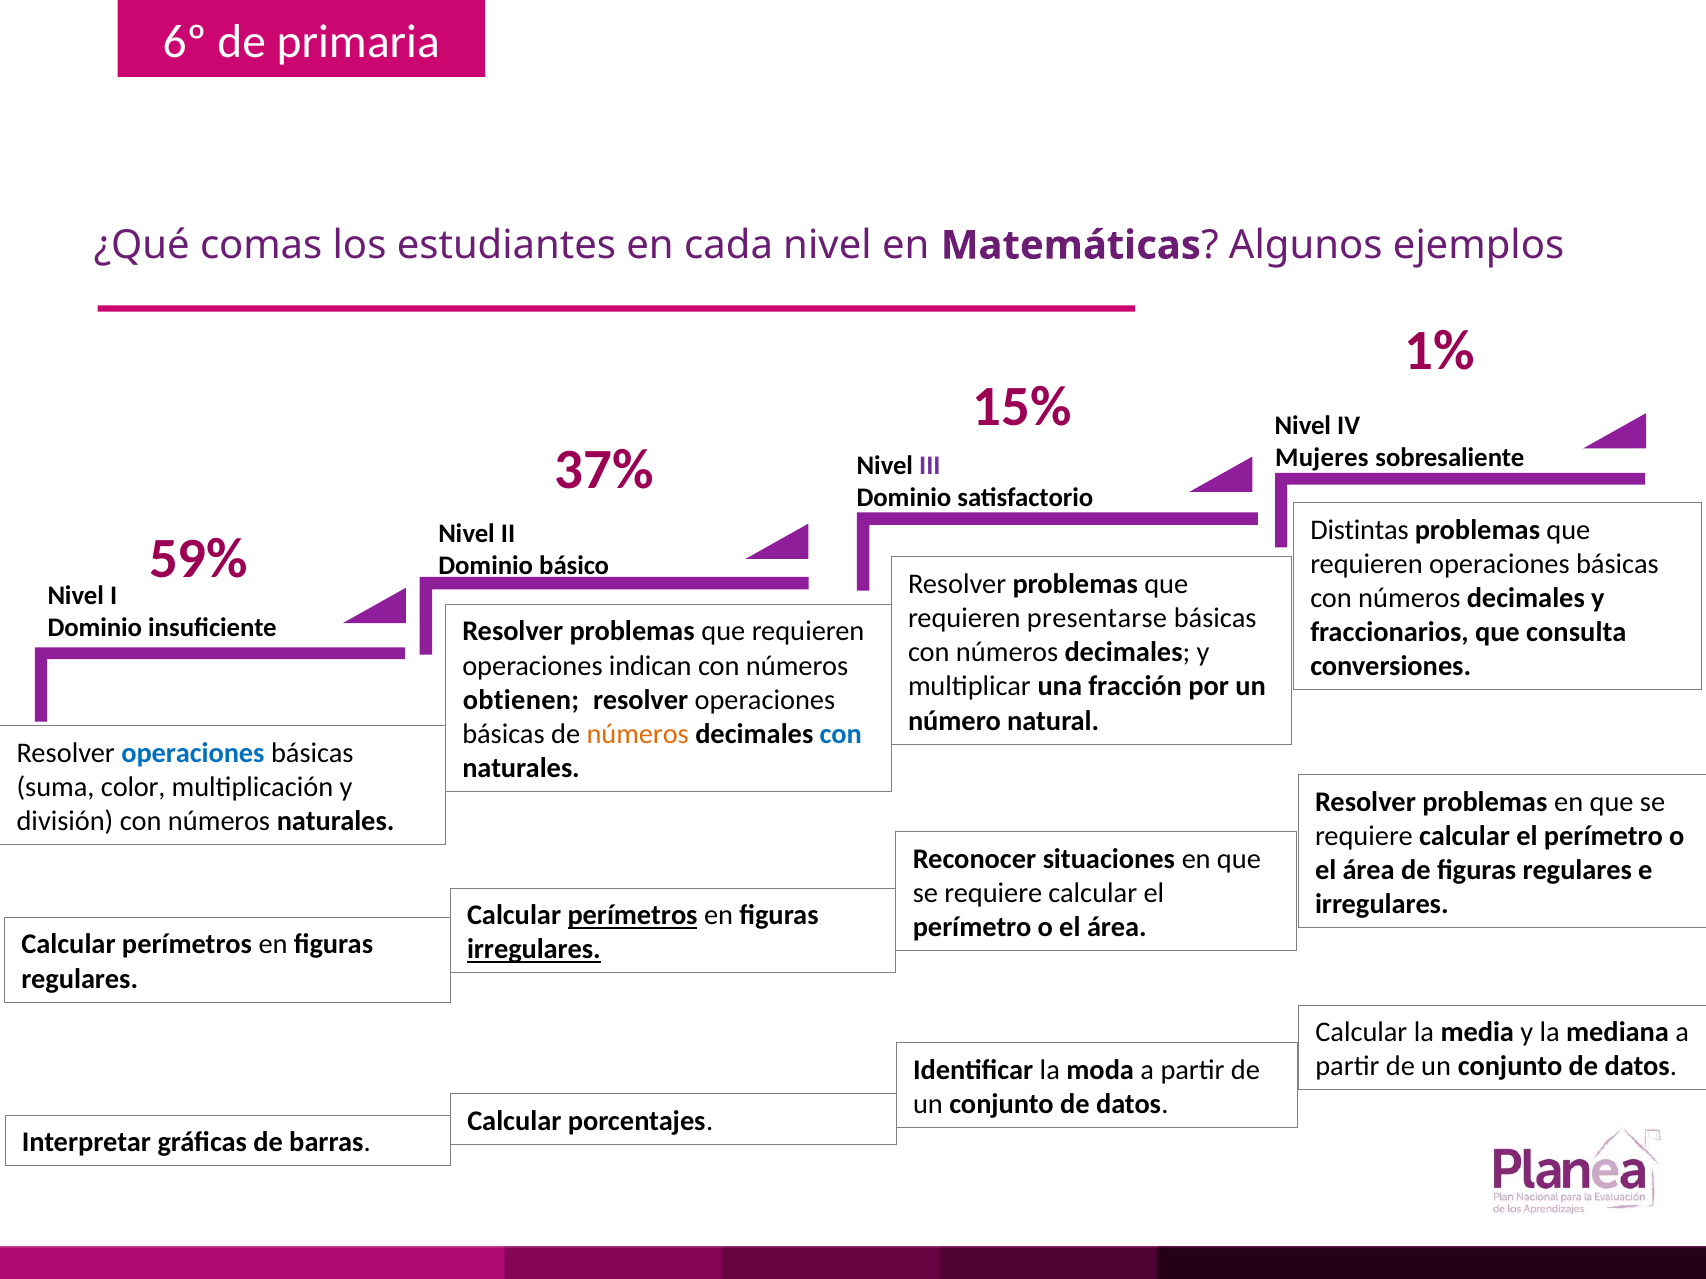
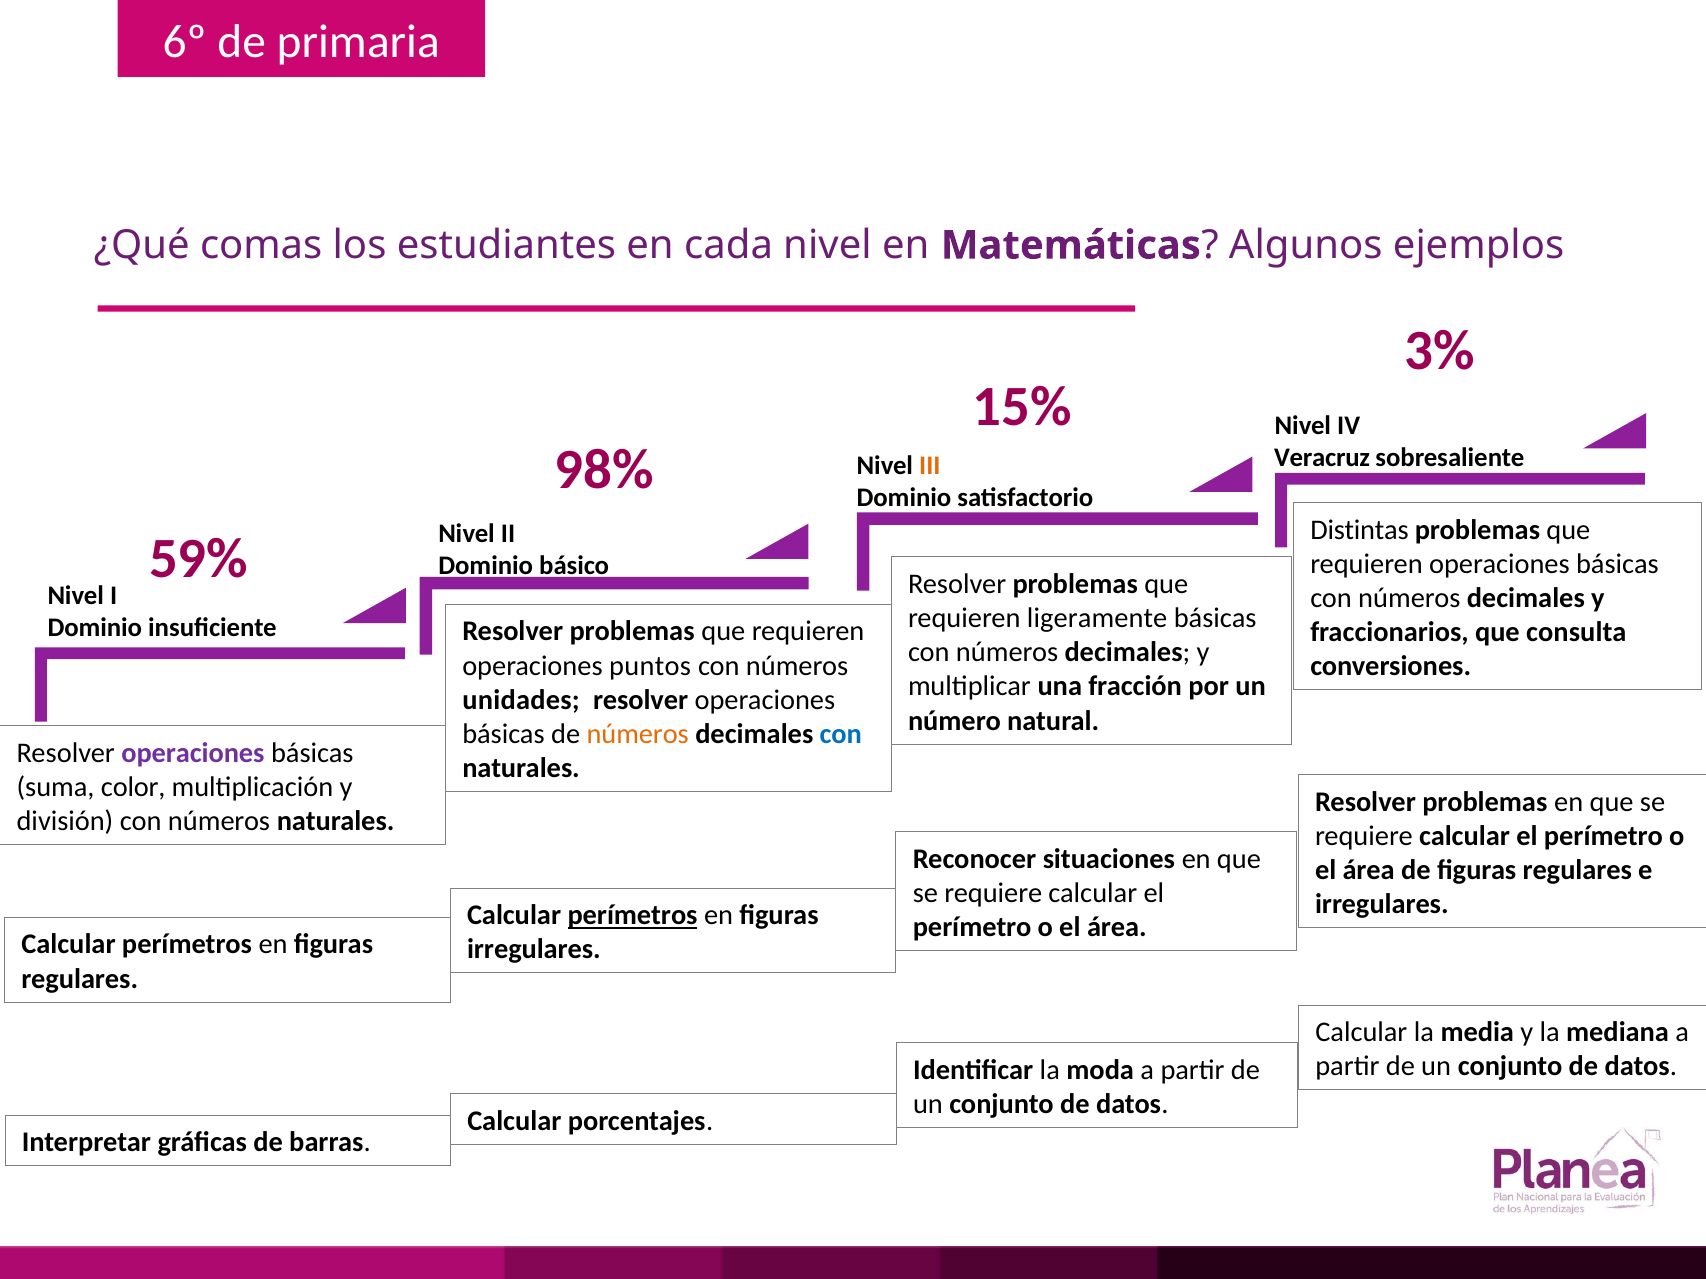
1%: 1% -> 3%
Mujeres: Mujeres -> Veracruz
37%: 37% -> 98%
III colour: purple -> orange
presentarse: presentarse -> ligeramente
indican: indican -> puntos
obtienen: obtienen -> unidades
operaciones at (193, 753) colour: blue -> purple
irregulares at (534, 950) underline: present -> none
